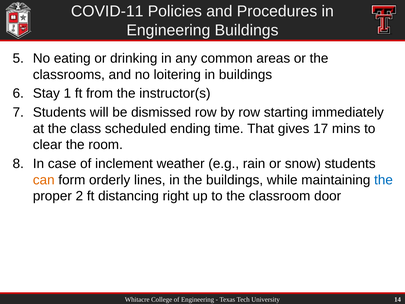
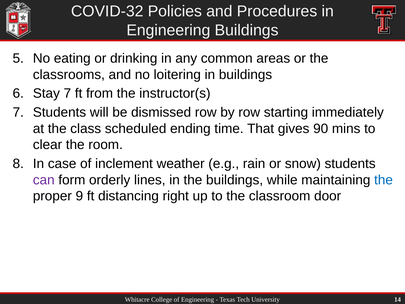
COVID-11: COVID-11 -> COVID-32
Stay 1: 1 -> 7
17: 17 -> 90
can colour: orange -> purple
2: 2 -> 9
